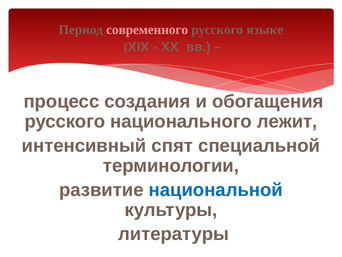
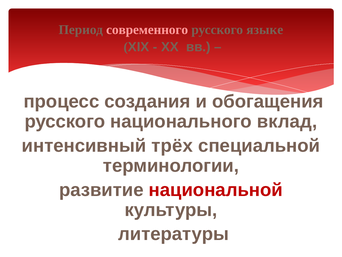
лежит: лежит -> вклад
спят: спят -> трёх
национальной colour: blue -> red
